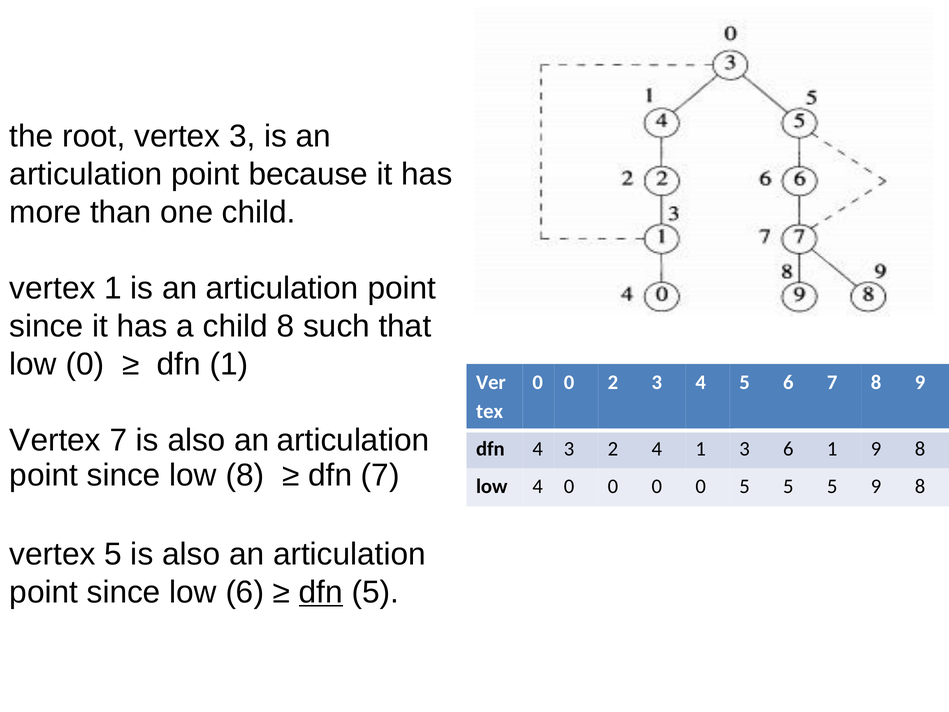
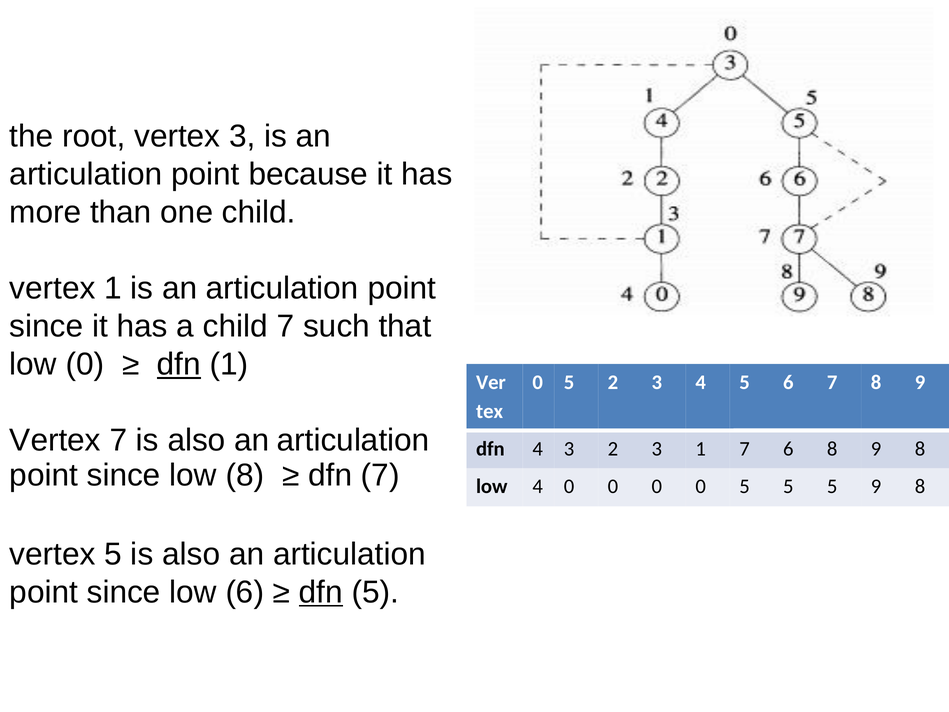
child 8: 8 -> 7
dfn at (179, 364) underline: none -> present
0 at (569, 382): 0 -> 5
3 2 4: 4 -> 3
1 3: 3 -> 7
6 1: 1 -> 8
